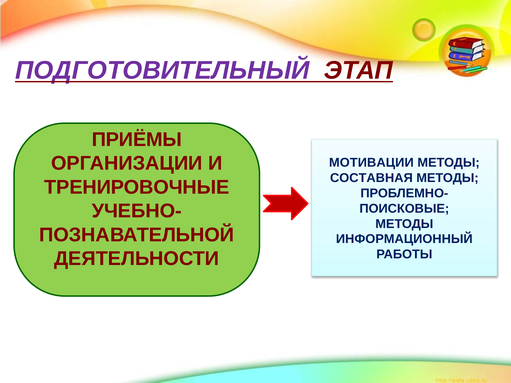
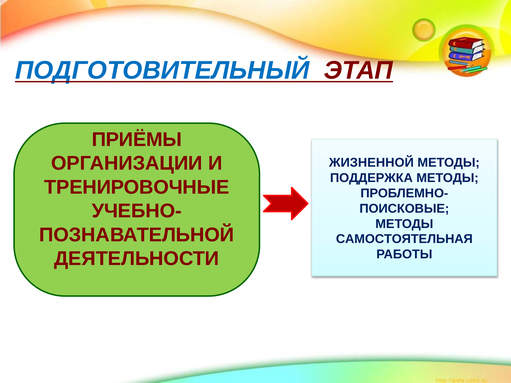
ПОДГОТОВИТЕЛЬНЫЙ colour: purple -> blue
МОТИВАЦИИ: МОТИВАЦИИ -> ЖИЗНЕННОЙ
СОСТАВНАЯ: СОСТАВНАЯ -> ПОДДЕРЖКА
ИНФОРМАЦИОННЫЙ: ИНФОРМАЦИОННЫЙ -> САМОСТОЯТЕЛЬНАЯ
